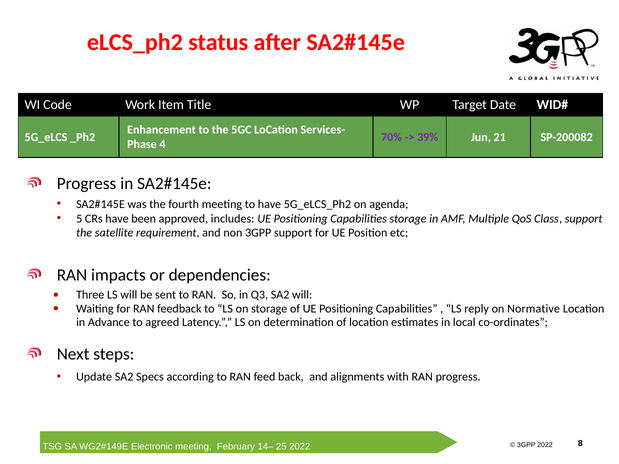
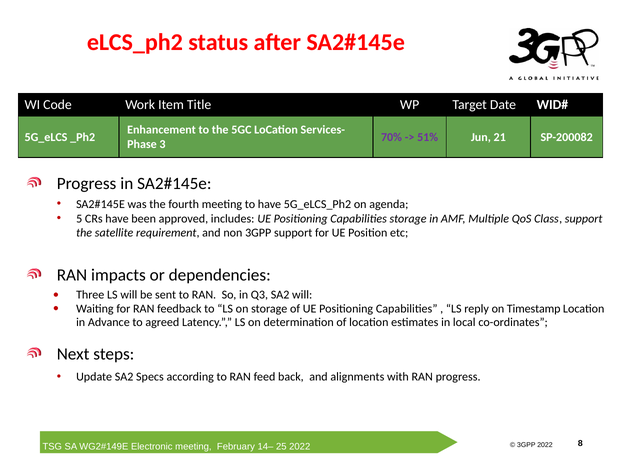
39%: 39% -> 51%
4: 4 -> 3
Normative: Normative -> Timestamp
